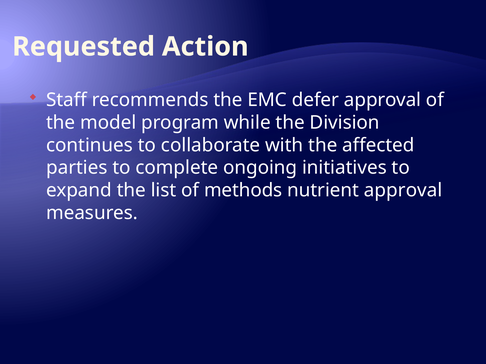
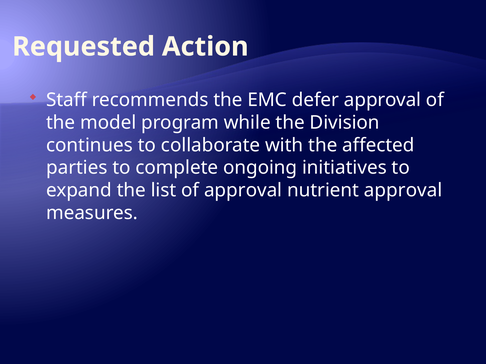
of methods: methods -> approval
